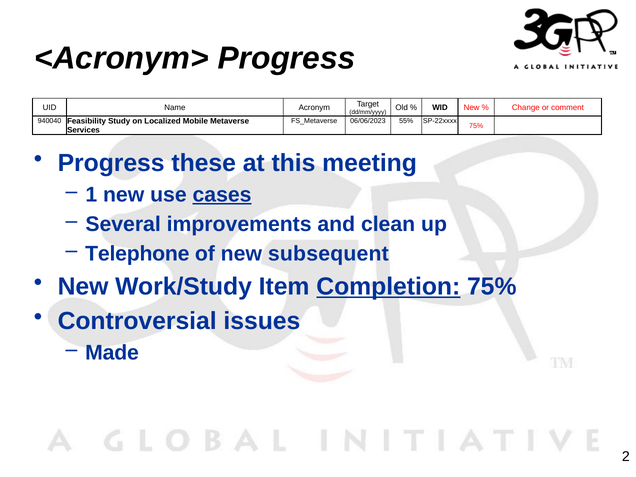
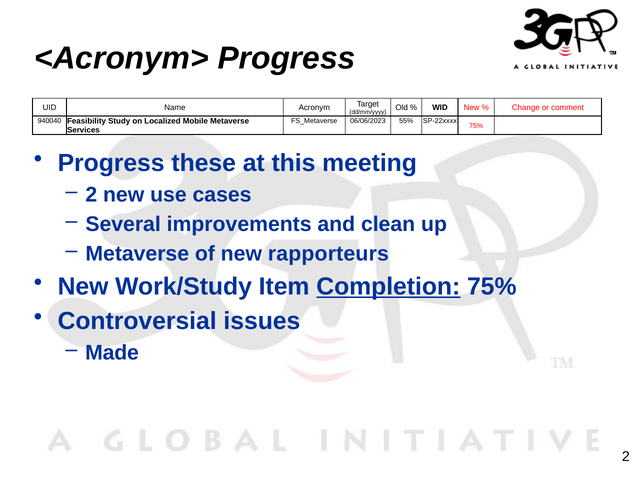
1 at (91, 195): 1 -> 2
cases underline: present -> none
Telephone at (137, 254): Telephone -> Metaverse
subsequent: subsequent -> rapporteurs
